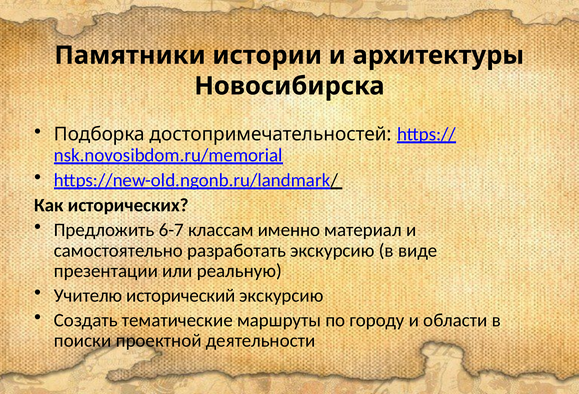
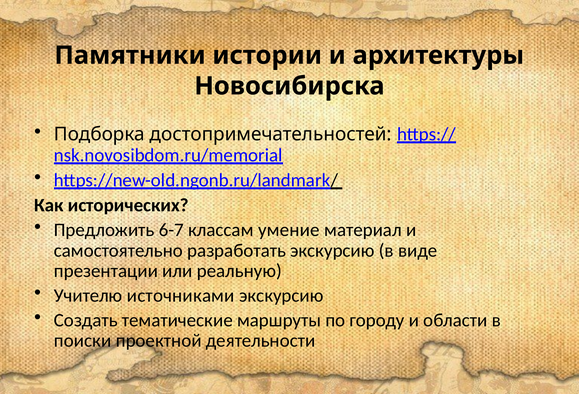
именно: именно -> умение
исторический: исторический -> источниками
